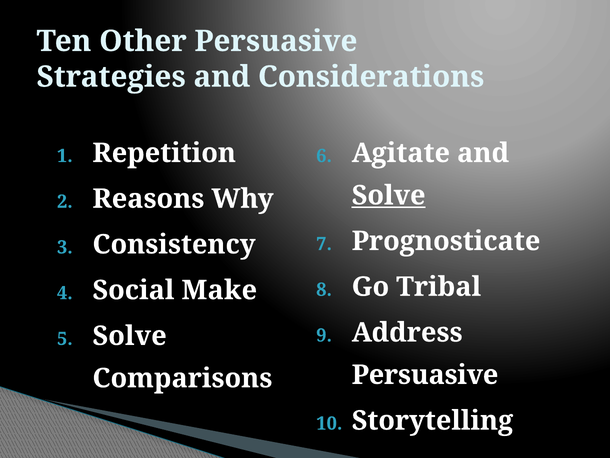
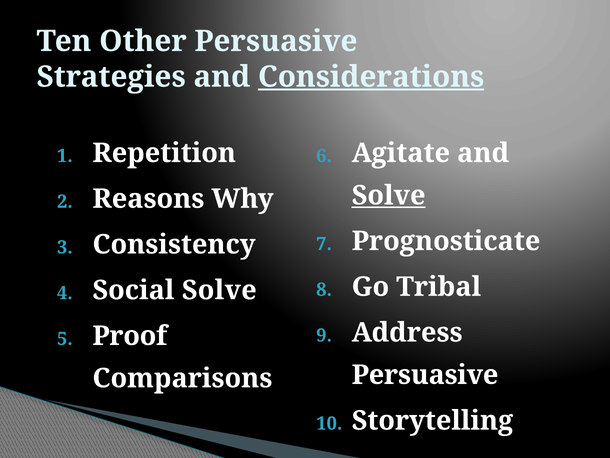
Considerations underline: none -> present
Social Make: Make -> Solve
Solve at (130, 336): Solve -> Proof
